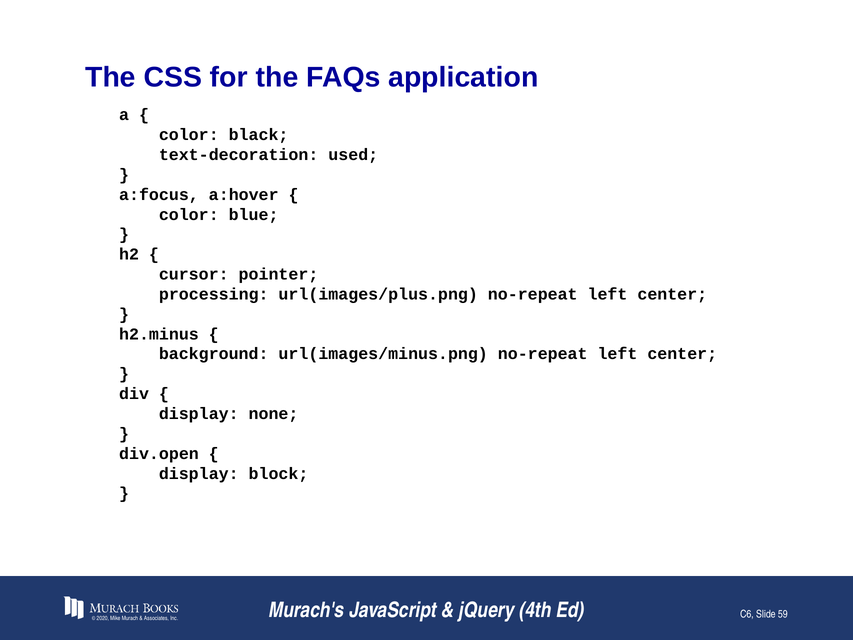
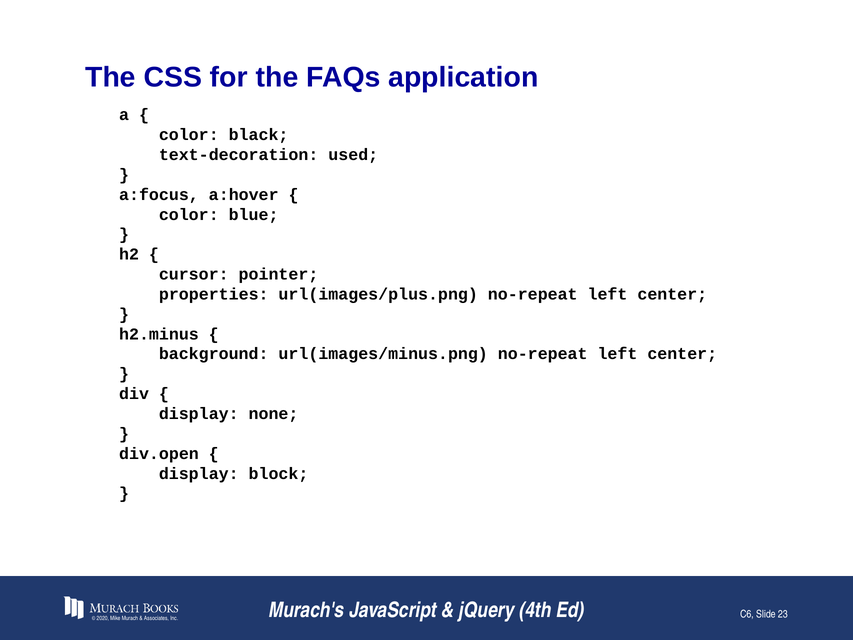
processing: processing -> properties
59: 59 -> 23
